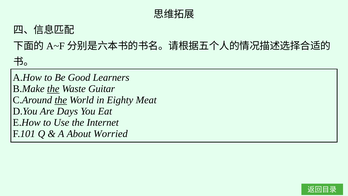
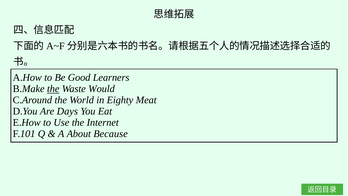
Guitar: Guitar -> Would
the at (61, 100) underline: present -> none
Worried: Worried -> Because
